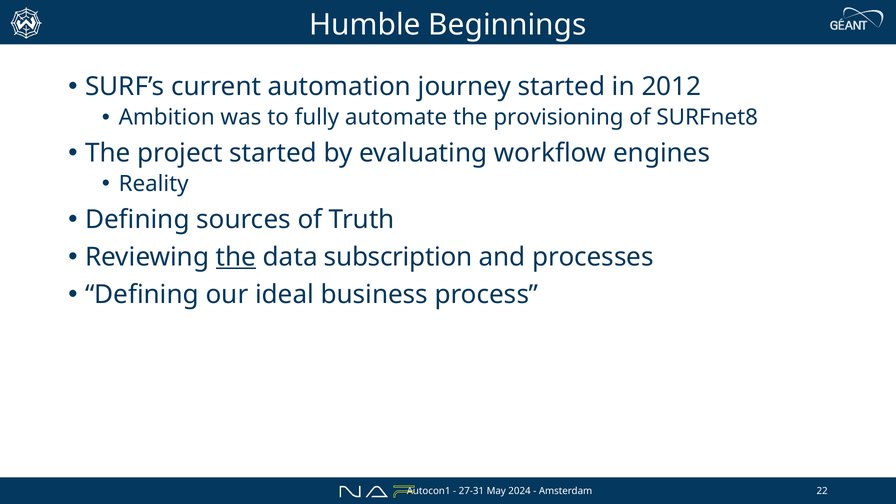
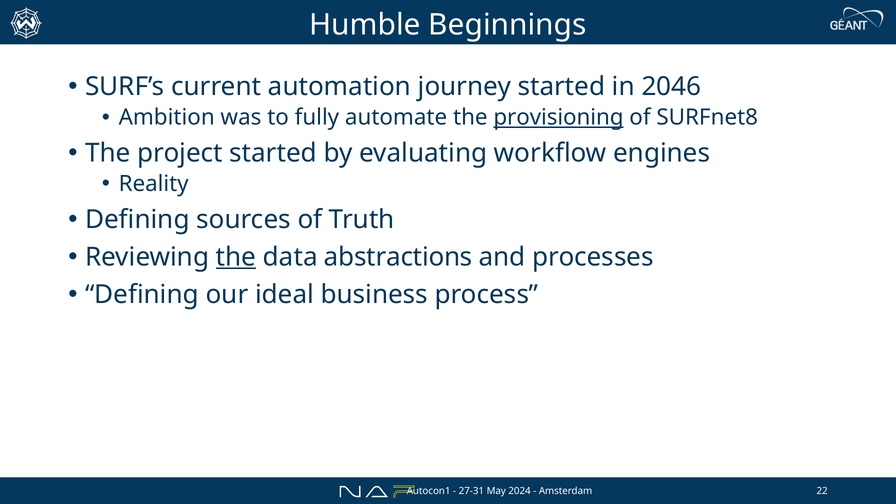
2012: 2012 -> 2046
provisioning underline: none -> present
subscription: subscription -> abstractions
